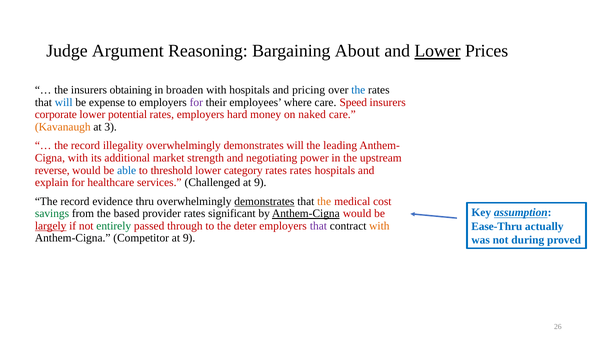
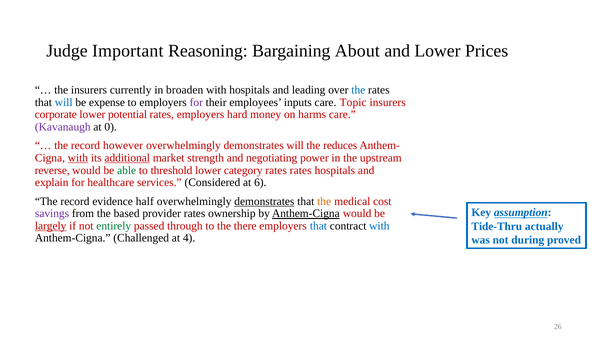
Argument: Argument -> Important
Lower at (437, 51) underline: present -> none
obtaining: obtaining -> currently
pricing: pricing -> leading
where: where -> inputs
Speed: Speed -> Topic
naked: naked -> harms
Kavanaugh colour: orange -> purple
3: 3 -> 0
illegality: illegality -> however
leading: leading -> reduces
with at (78, 158) underline: none -> present
additional underline: none -> present
able colour: blue -> green
Challenged: Challenged -> Considered
9 at (260, 183): 9 -> 6
thru: thru -> half
savings colour: green -> purple
significant: significant -> ownership
deter: deter -> there
that at (318, 226) colour: purple -> blue
with at (379, 226) colour: orange -> blue
Ease-Thru: Ease-Thru -> Tide-Thru
Competitor: Competitor -> Challenged
9 at (189, 238): 9 -> 4
